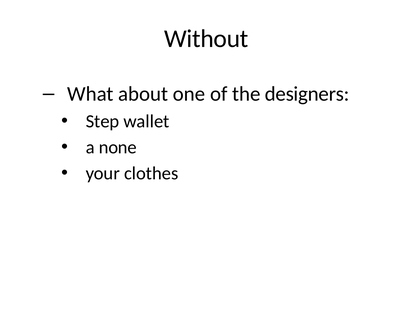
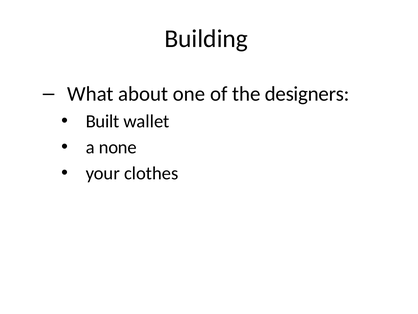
Without: Without -> Building
Step: Step -> Built
